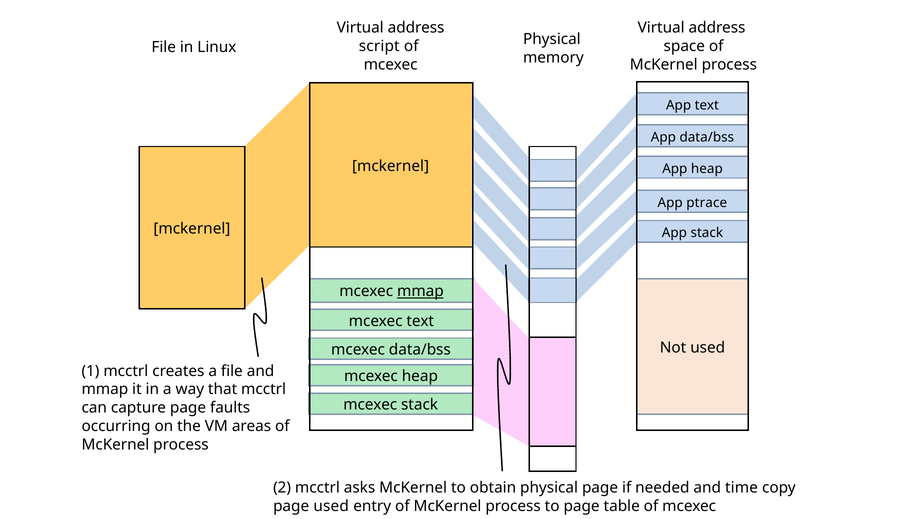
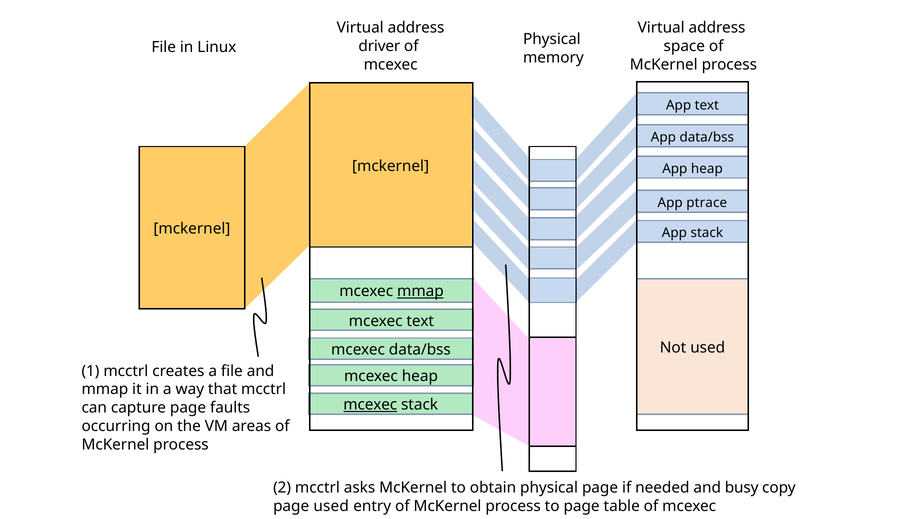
script: script -> driver
mcexec at (370, 405) underline: none -> present
time: time -> busy
